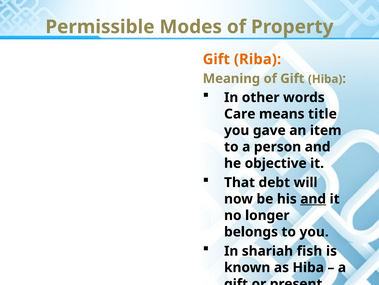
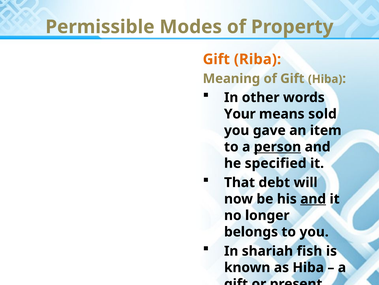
Care: Care -> Your
title: title -> sold
person underline: none -> present
objective: objective -> specified
